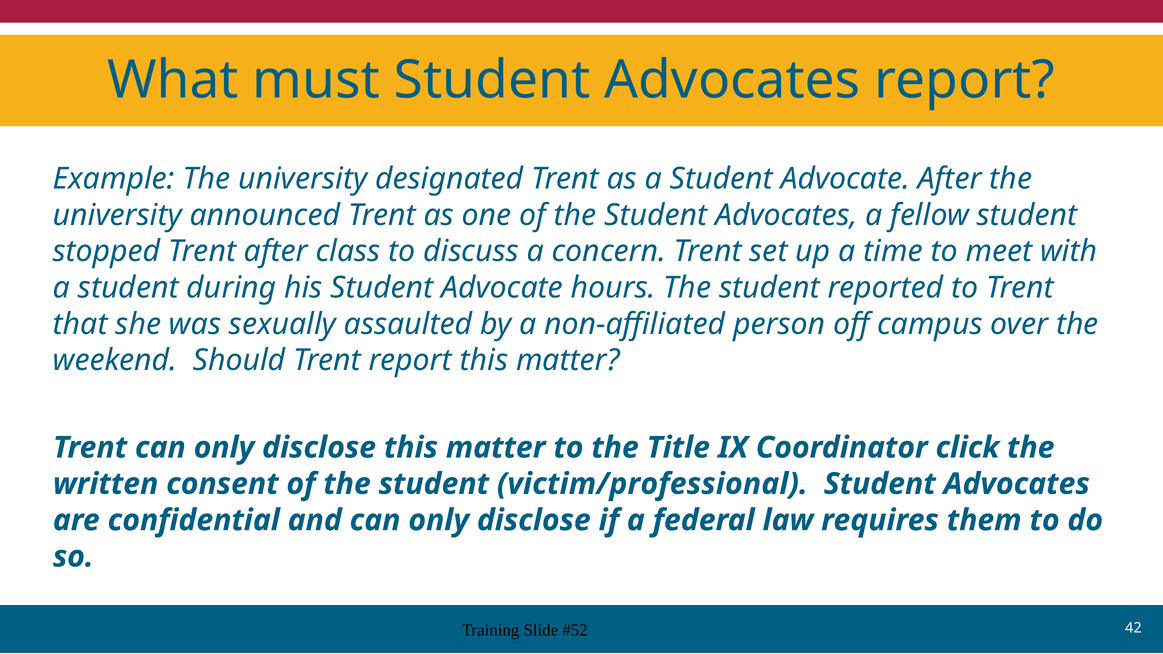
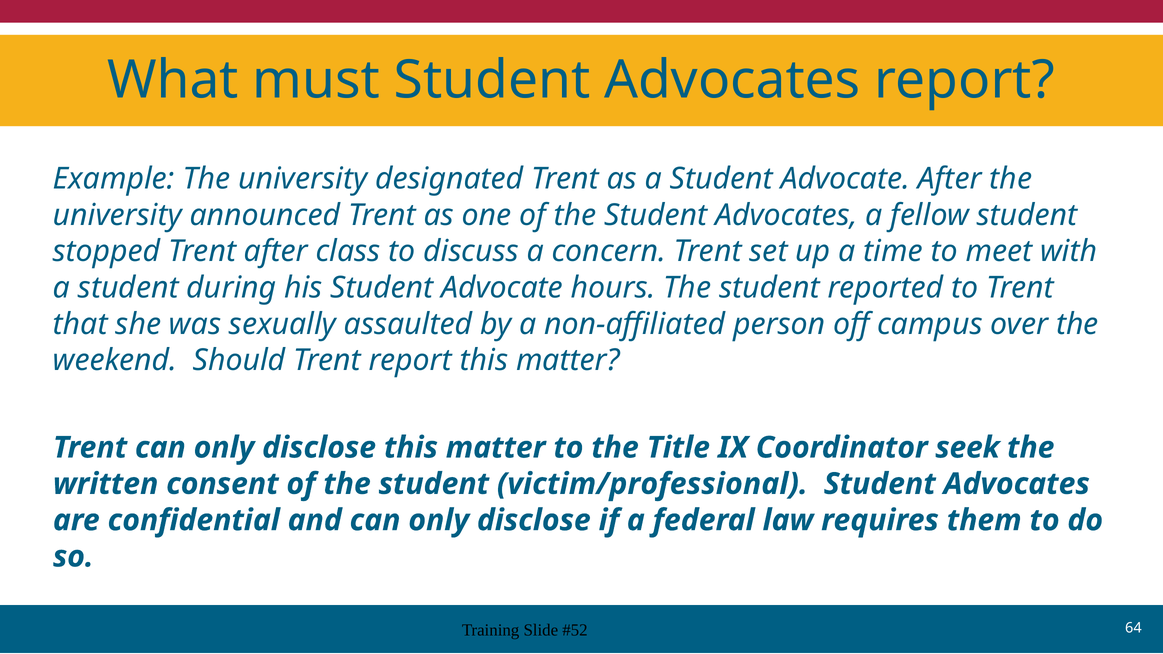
click: click -> seek
42: 42 -> 64
